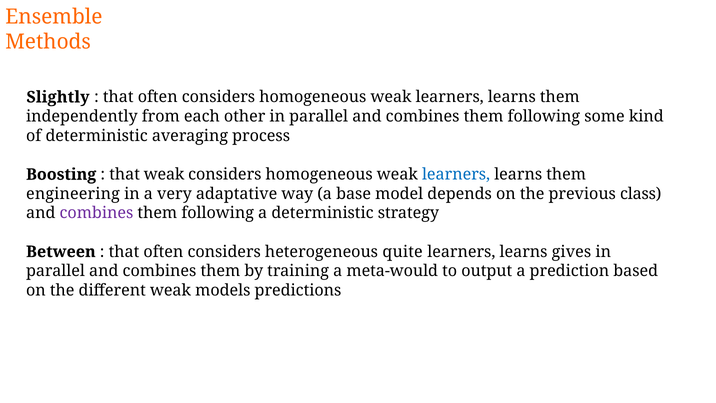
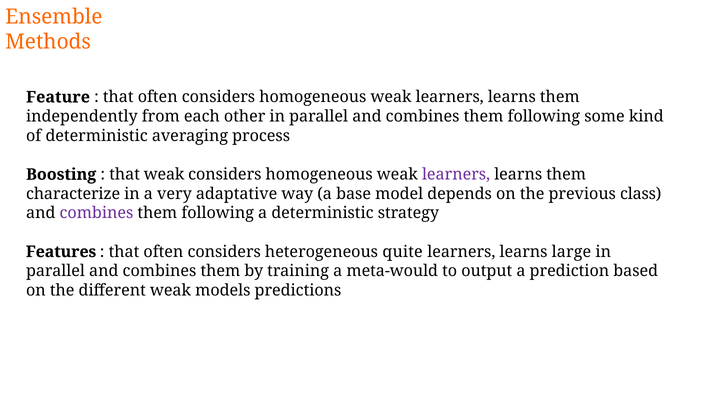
Slightly: Slightly -> Feature
learners at (456, 174) colour: blue -> purple
engineering: engineering -> characterize
Between: Between -> Features
gives: gives -> large
